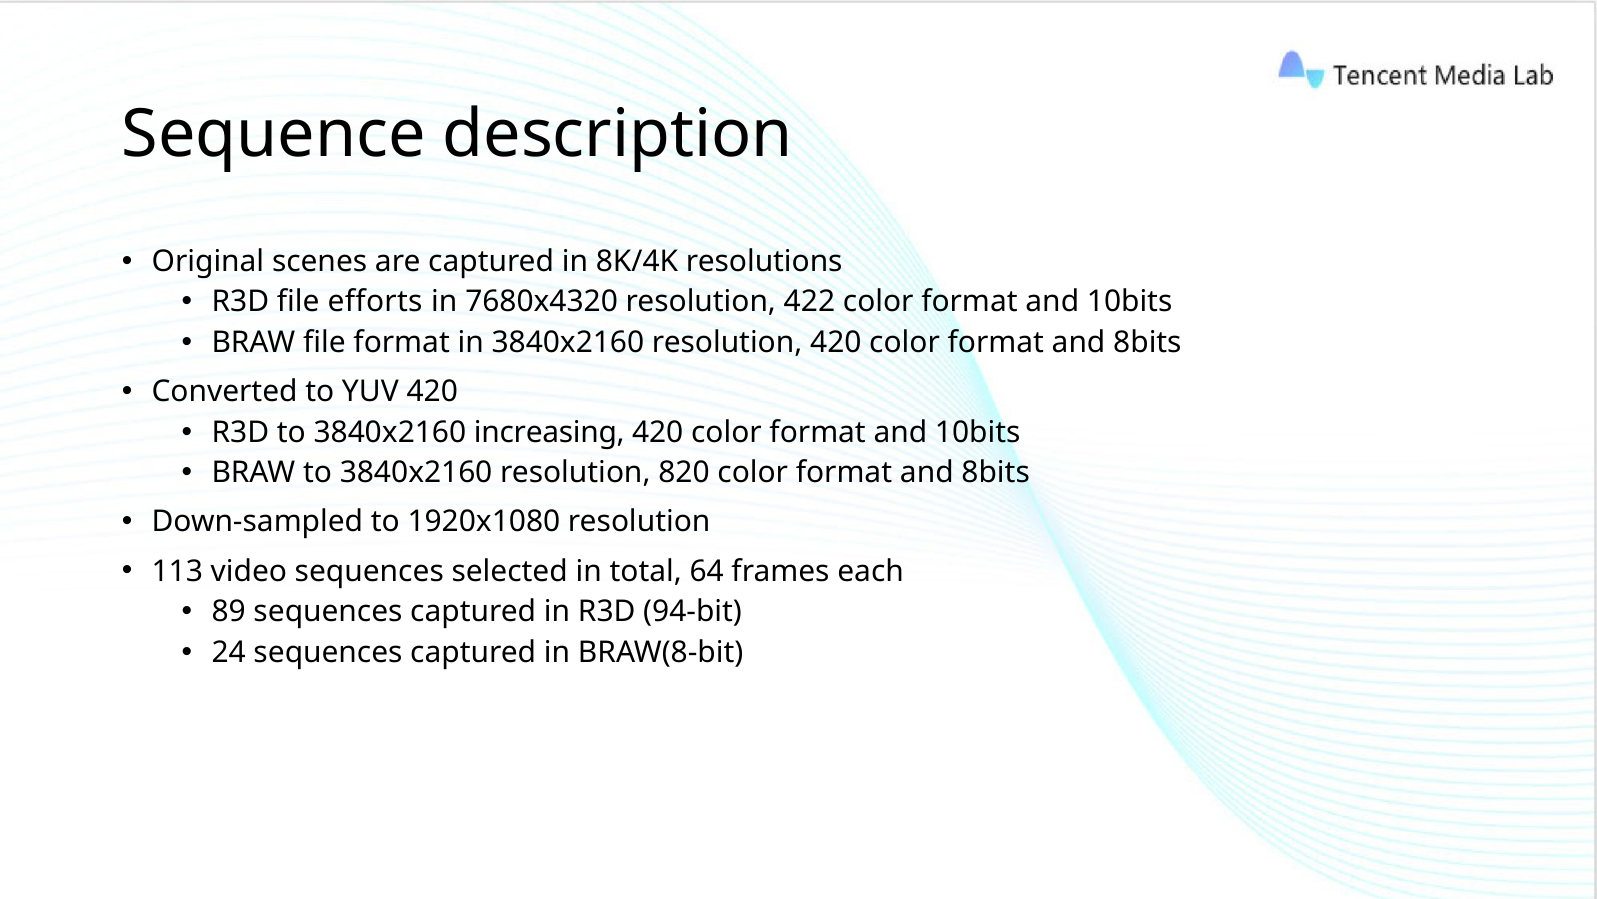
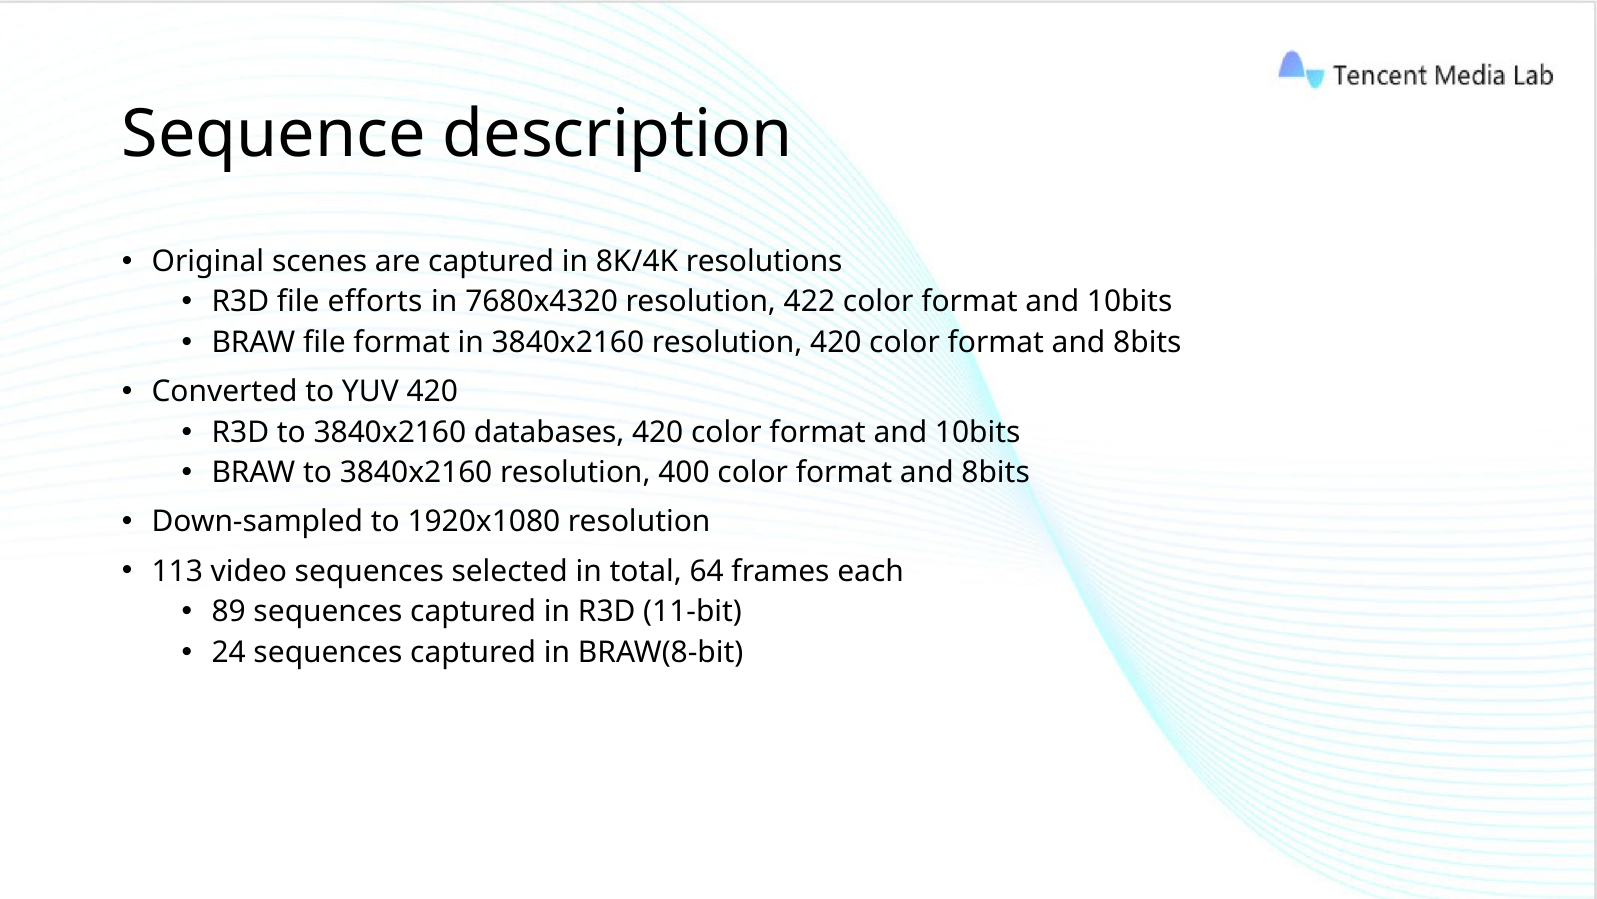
increasing: increasing -> databases
820: 820 -> 400
94-bit: 94-bit -> 11-bit
